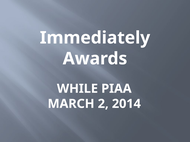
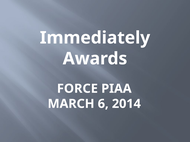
WHILE: WHILE -> FORCE
2: 2 -> 6
